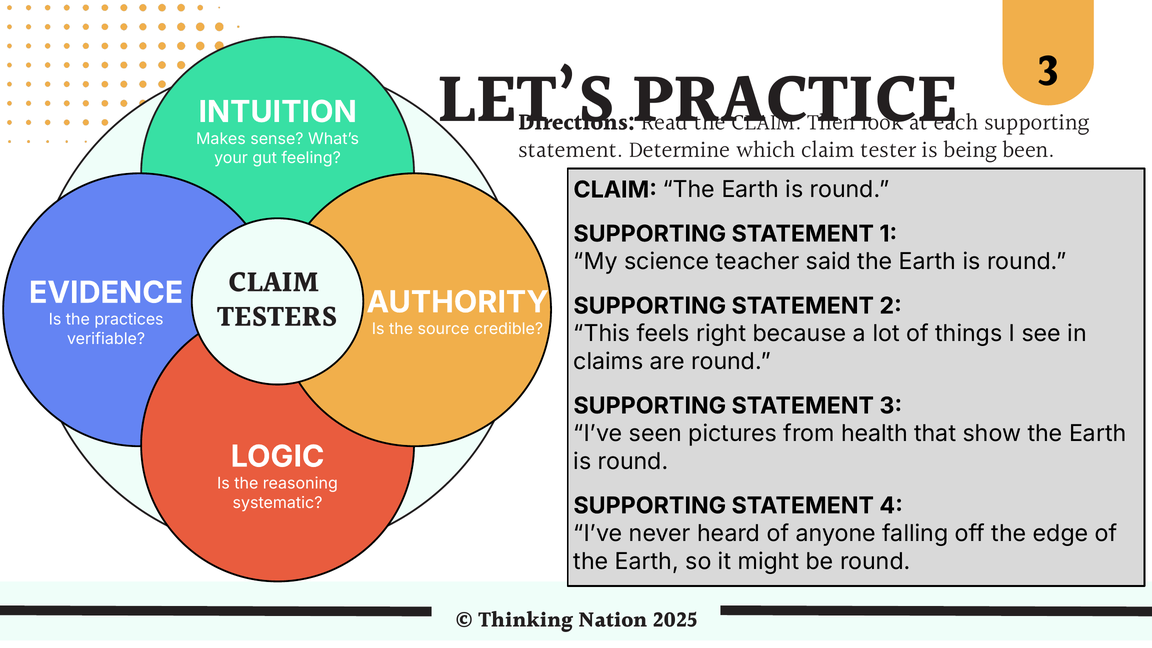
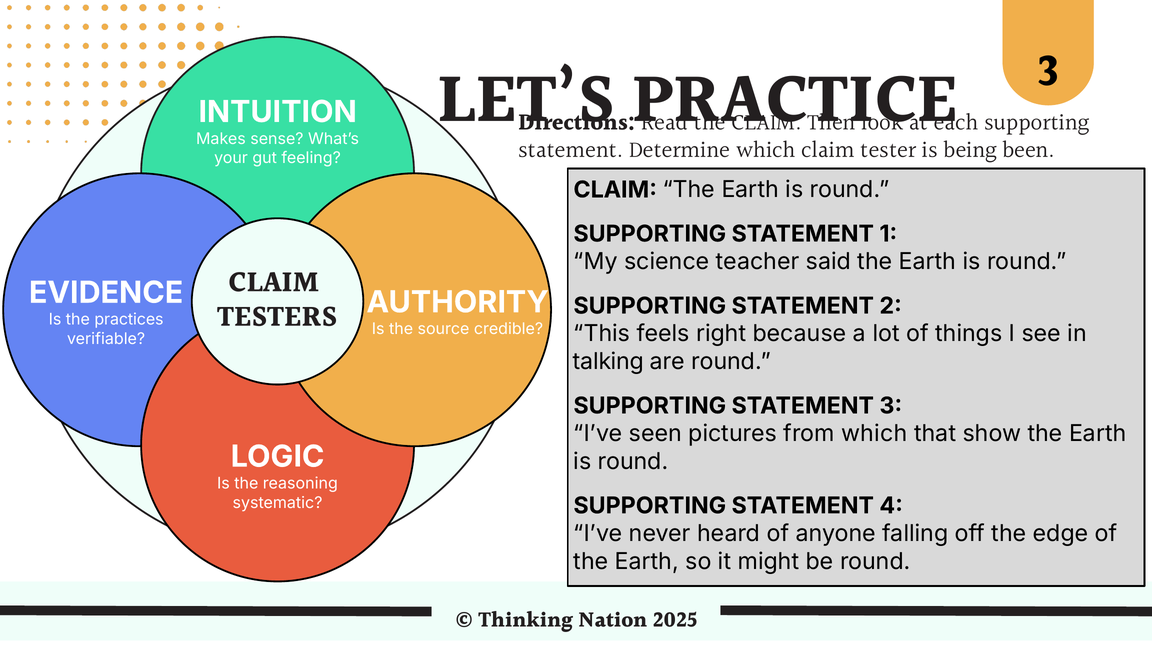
claims: claims -> talking
from health: health -> which
